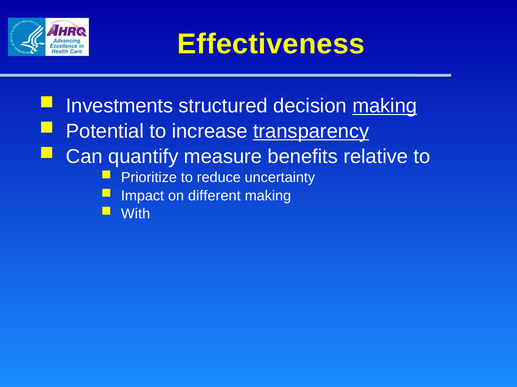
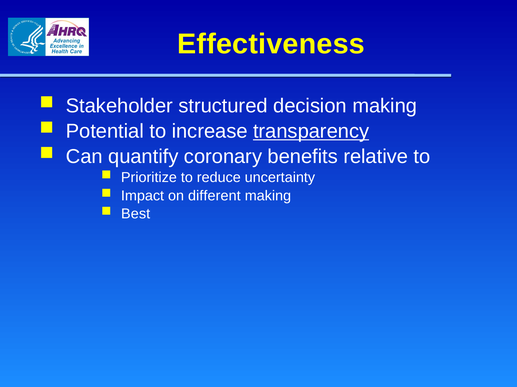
Investments: Investments -> Stakeholder
making at (385, 106) underline: present -> none
measure: measure -> coronary
With: With -> Best
